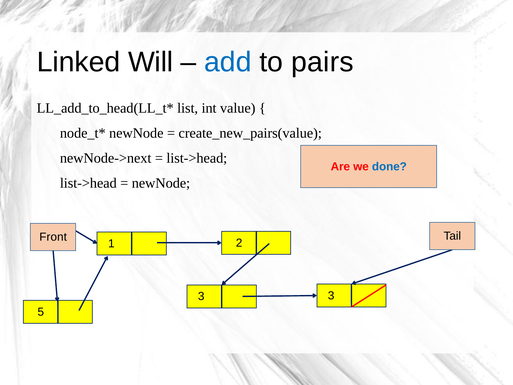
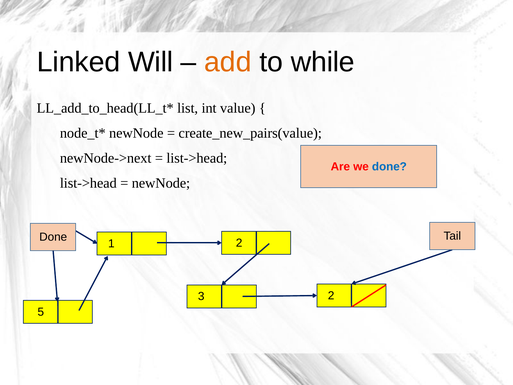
add colour: blue -> orange
pairs: pairs -> while
Front at (53, 237): Front -> Done
3 3: 3 -> 2
